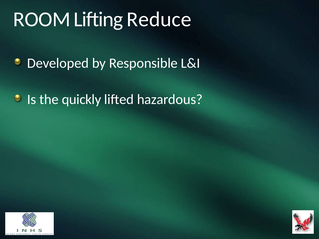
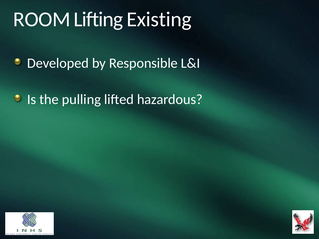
Reduce: Reduce -> Existing
quickly: quickly -> pulling
